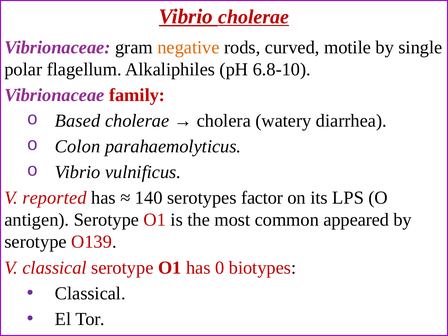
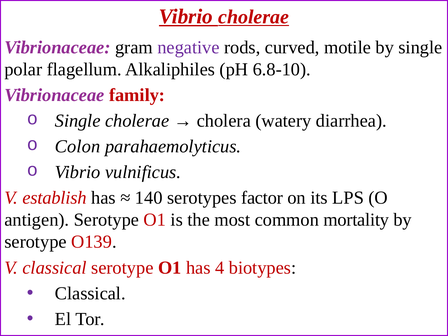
negative colour: orange -> purple
o Based: Based -> Single
reported: reported -> establish
appeared: appeared -> mortality
0: 0 -> 4
